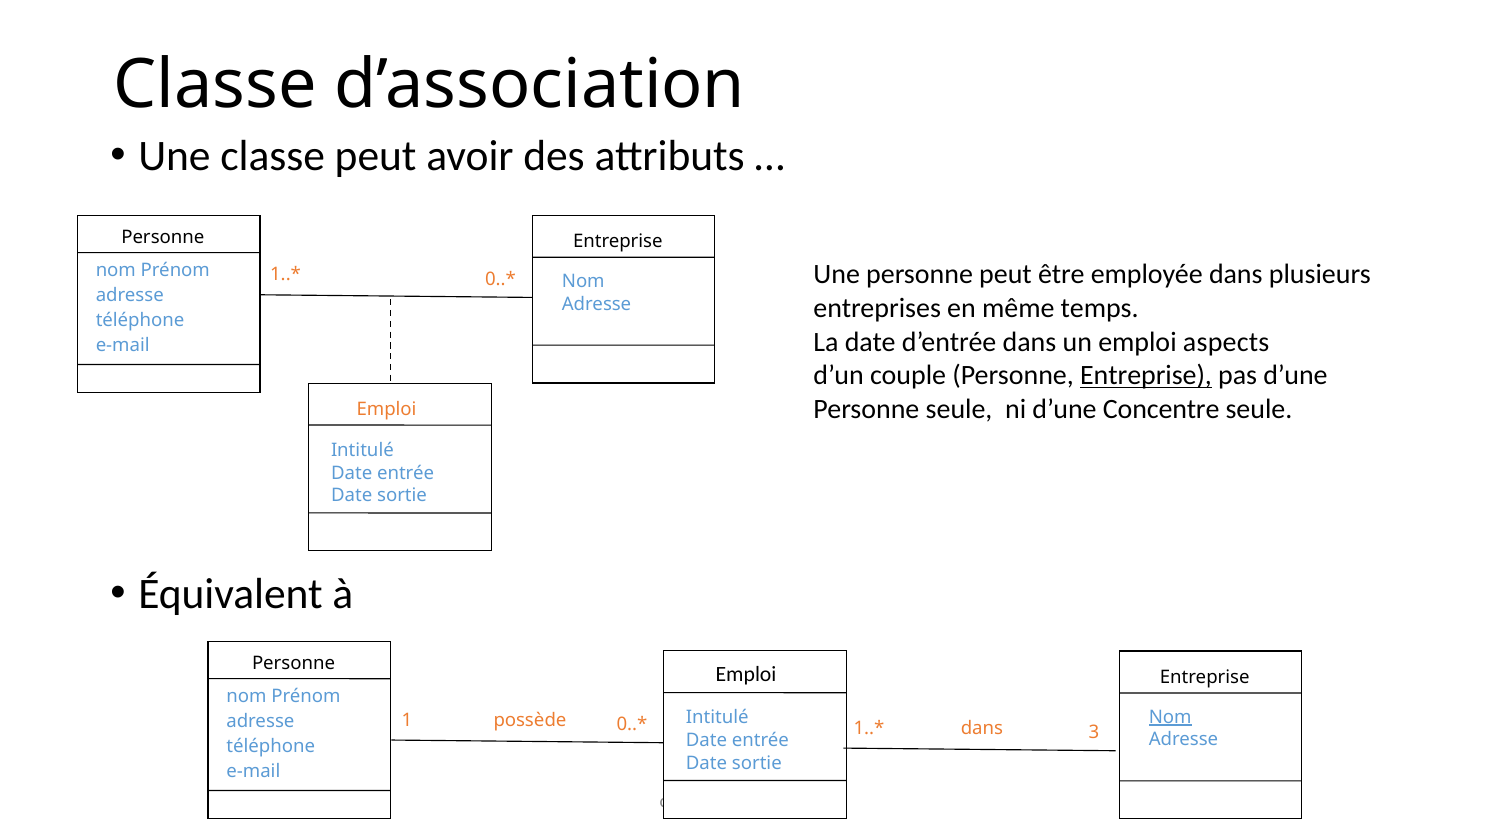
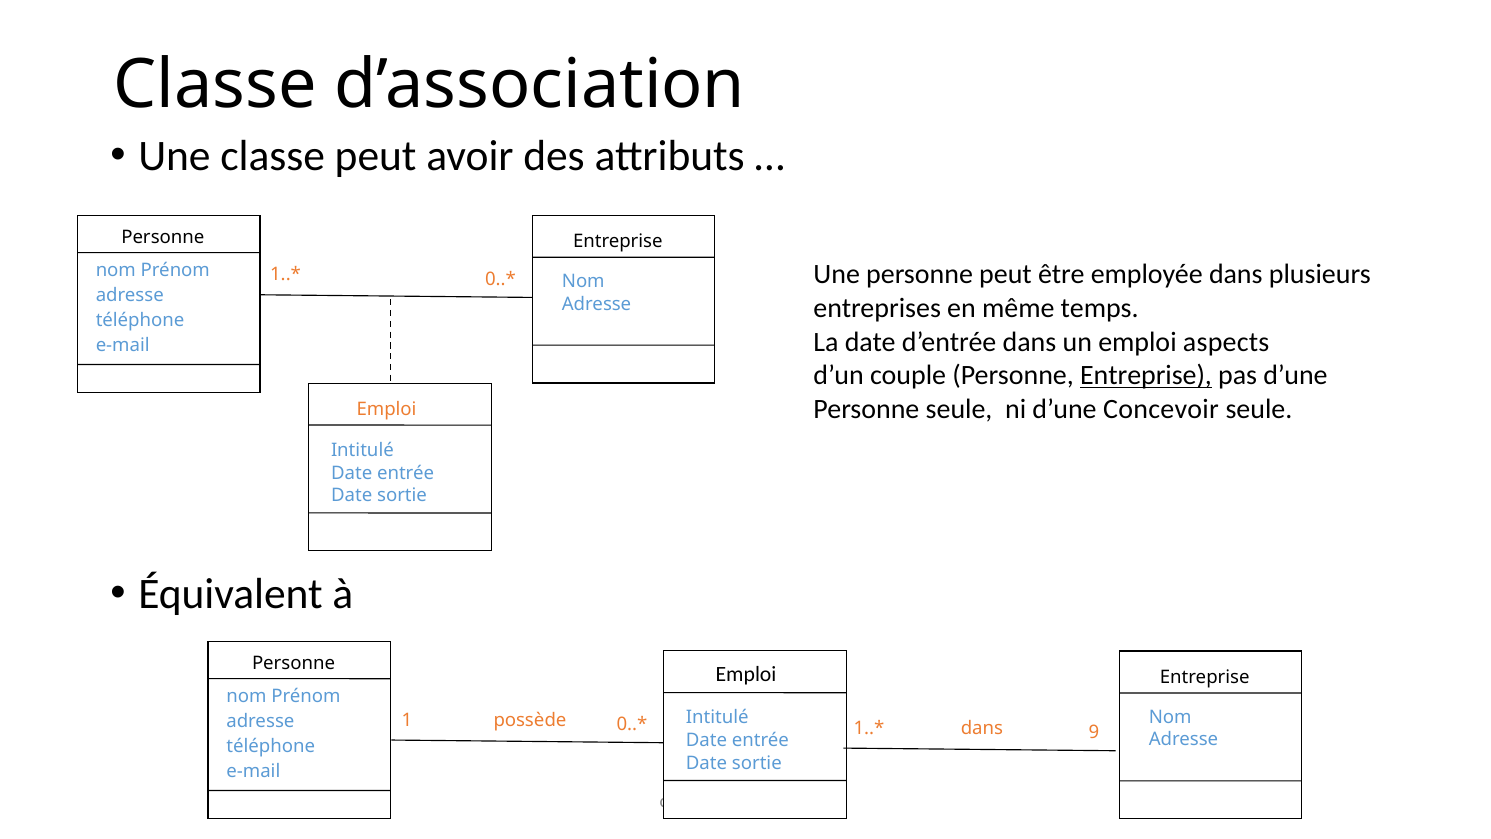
Concentre: Concentre -> Concevoir
Nom at (1170, 717) underline: present -> none
3: 3 -> 9
